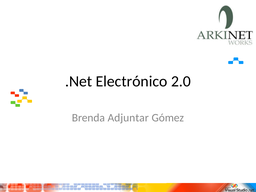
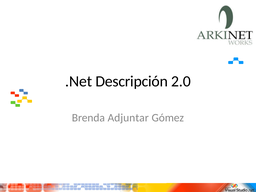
Electrónico: Electrónico -> Descripción
